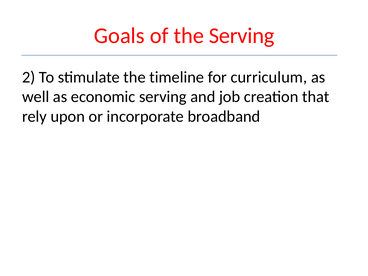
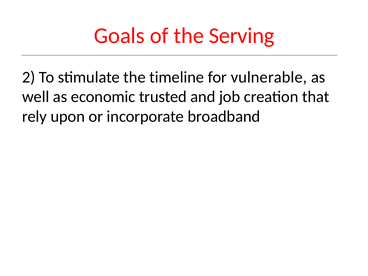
curriculum: curriculum -> vulnerable
economic serving: serving -> trusted
